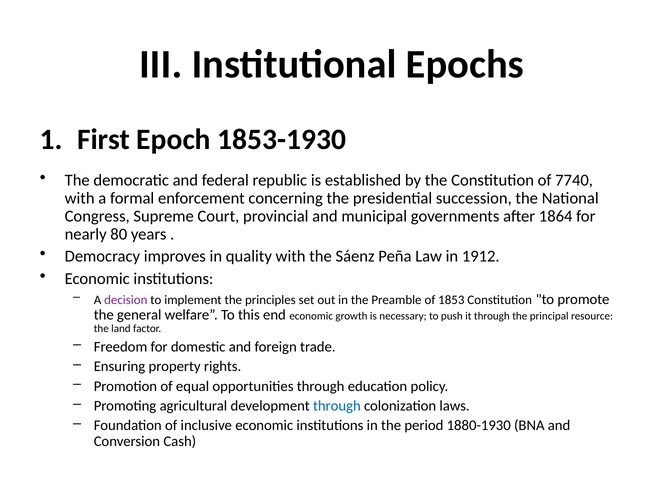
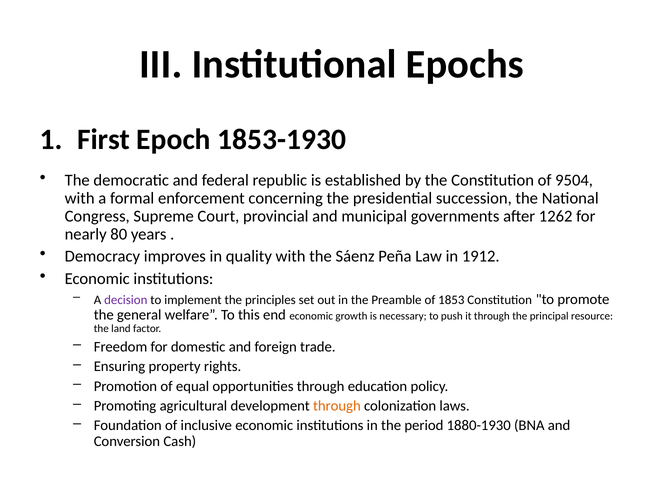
7740: 7740 -> 9504
1864: 1864 -> 1262
through at (337, 406) colour: blue -> orange
